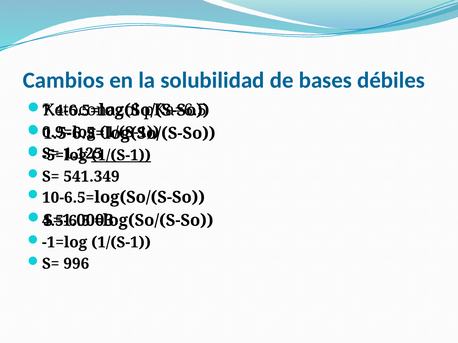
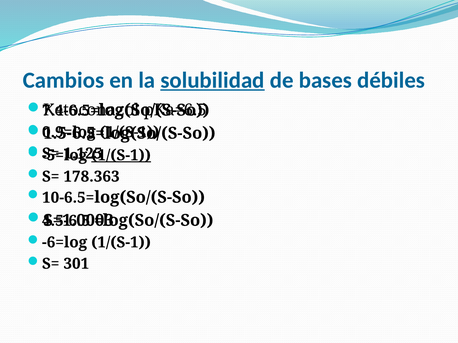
solubilidad underline: none -> present
541.349: 541.349 -> 178.363
-1=log: -1=log -> -6=log
996: 996 -> 301
